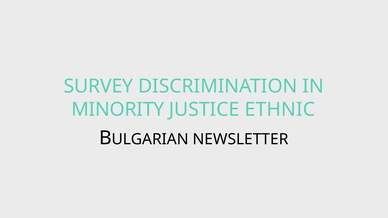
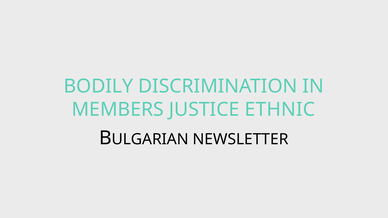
SURVEY: SURVEY -> BODILY
MINORITY: MINORITY -> MEMBERS
